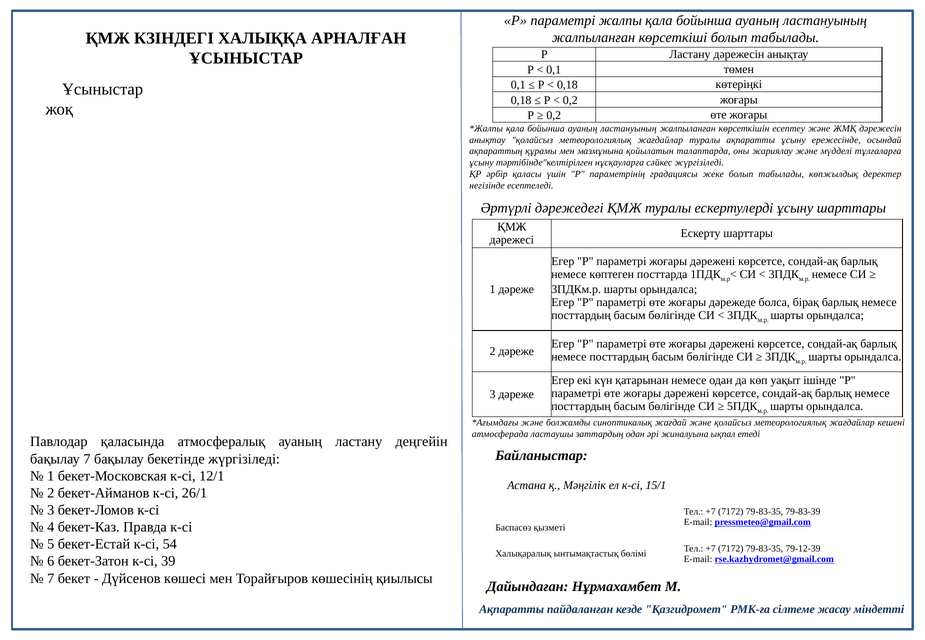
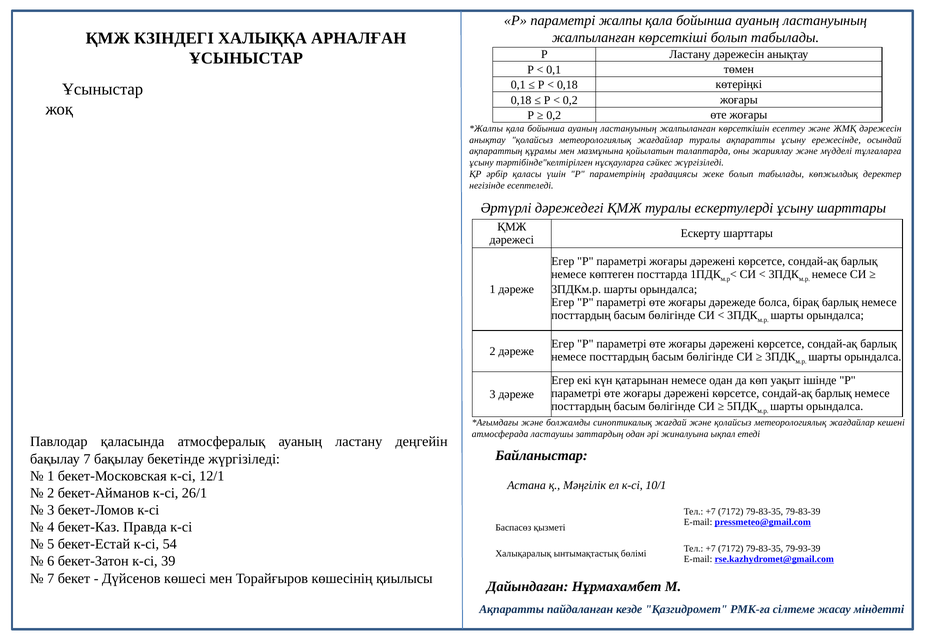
15/1: 15/1 -> 10/1
79-12-39: 79-12-39 -> 79-93-39
